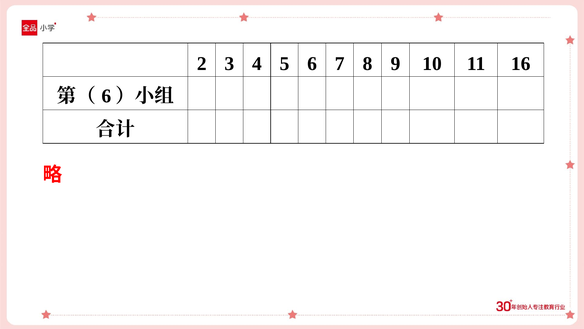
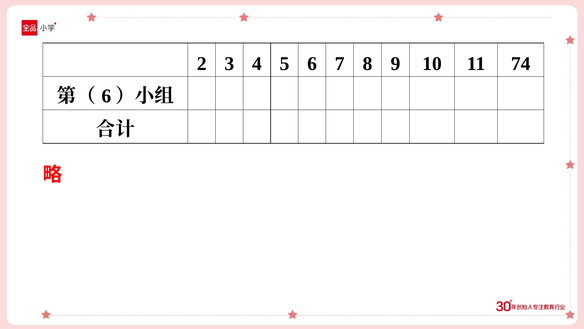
16: 16 -> 74
